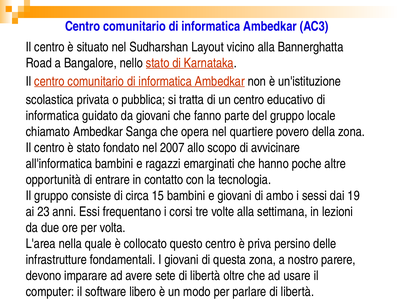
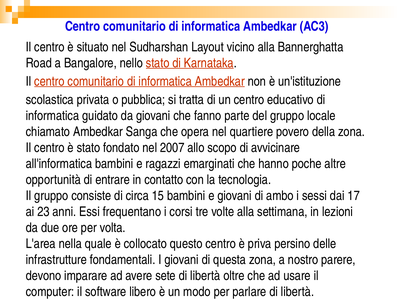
19: 19 -> 17
